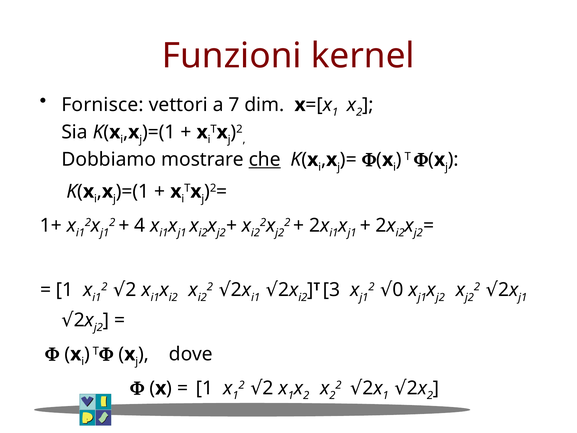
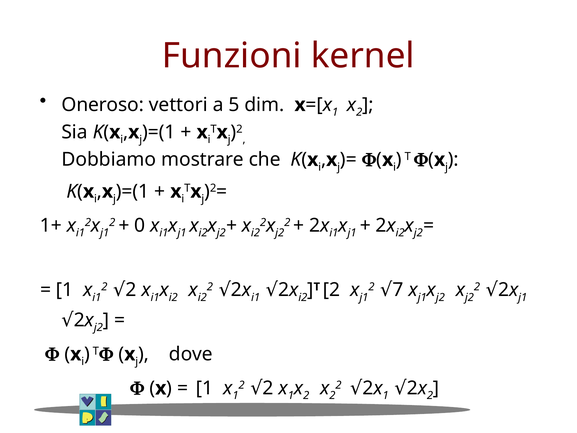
Fornisce: Fornisce -> Oneroso
7: 7 -> 5
che underline: present -> none
4: 4 -> 0
3 at (332, 290): 3 -> 2
0: 0 -> 7
